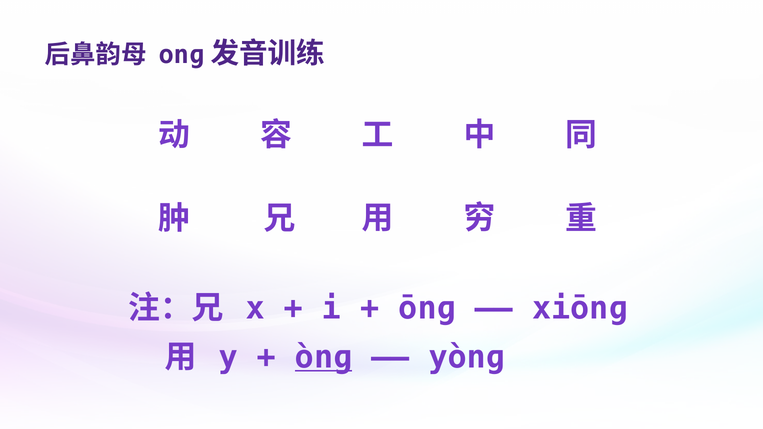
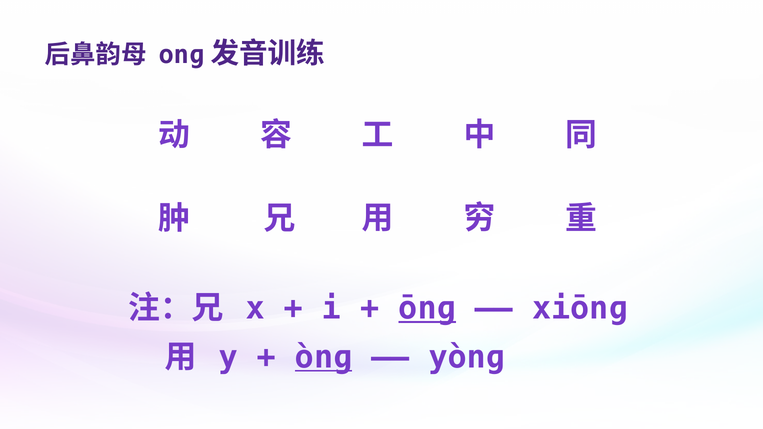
ōnɡ underline: none -> present
